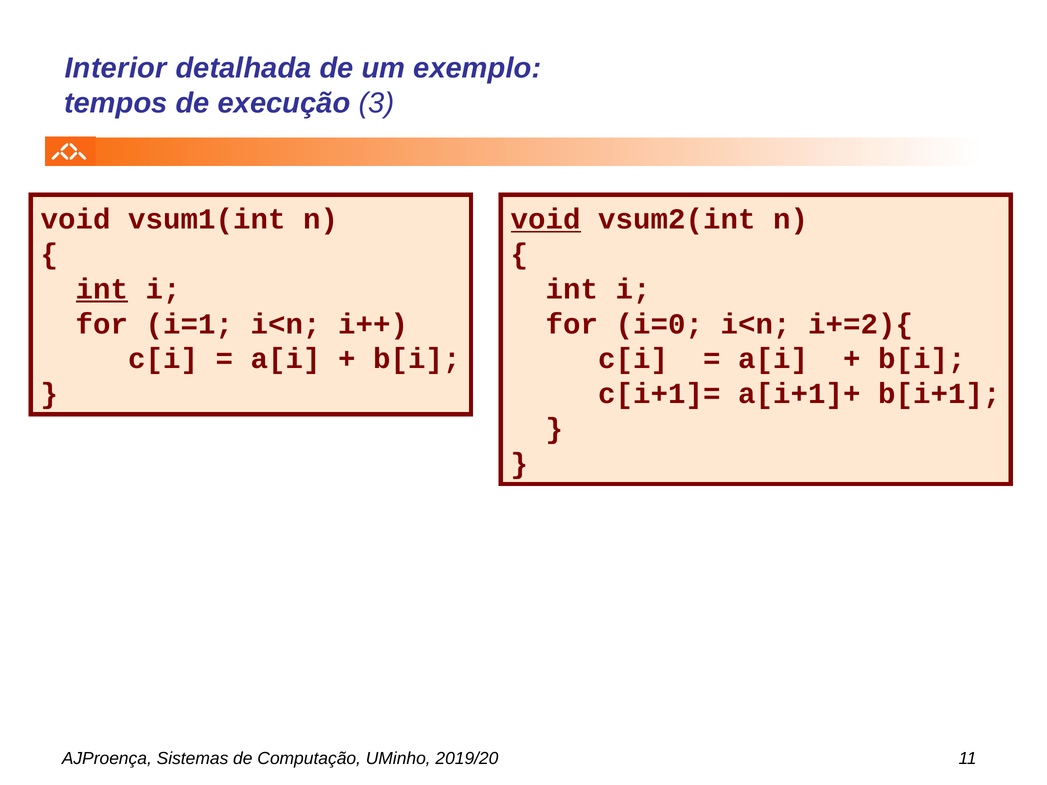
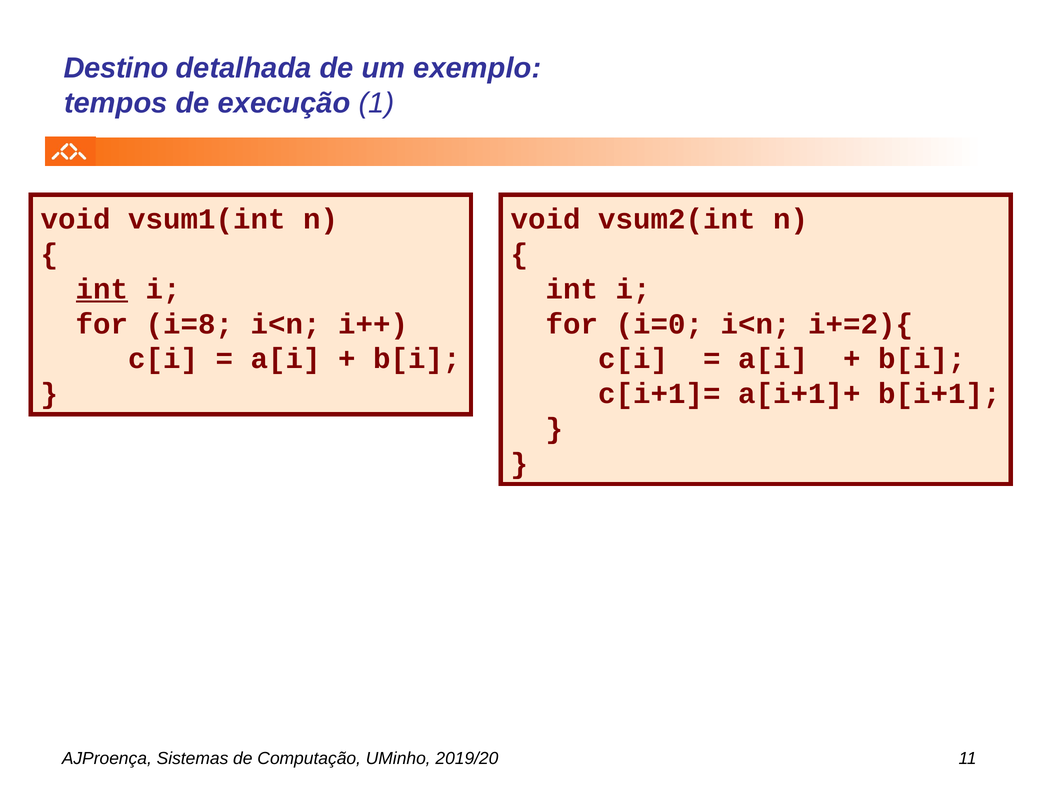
Interior: Interior -> Destino
3: 3 -> 1
void at (546, 219) underline: present -> none
i=1: i=1 -> i=8
